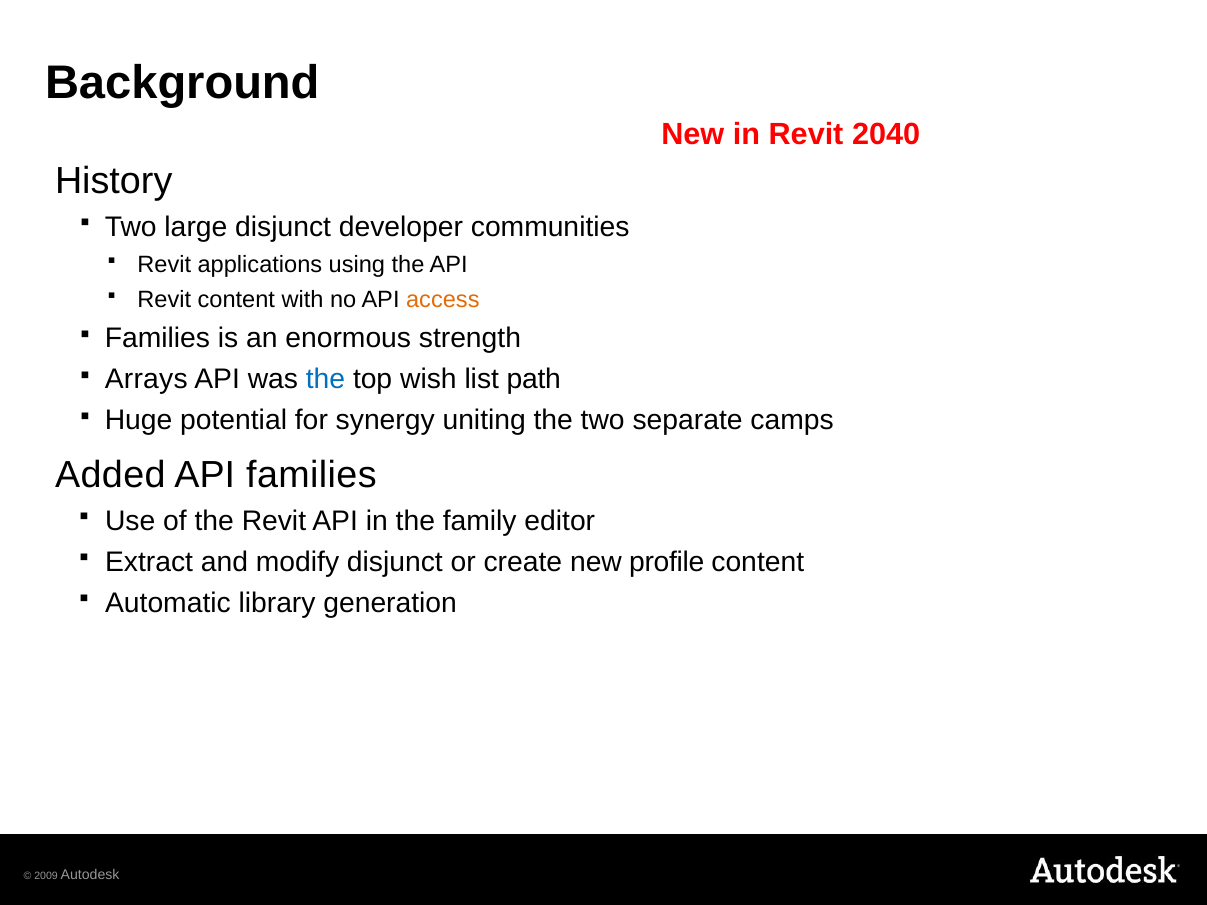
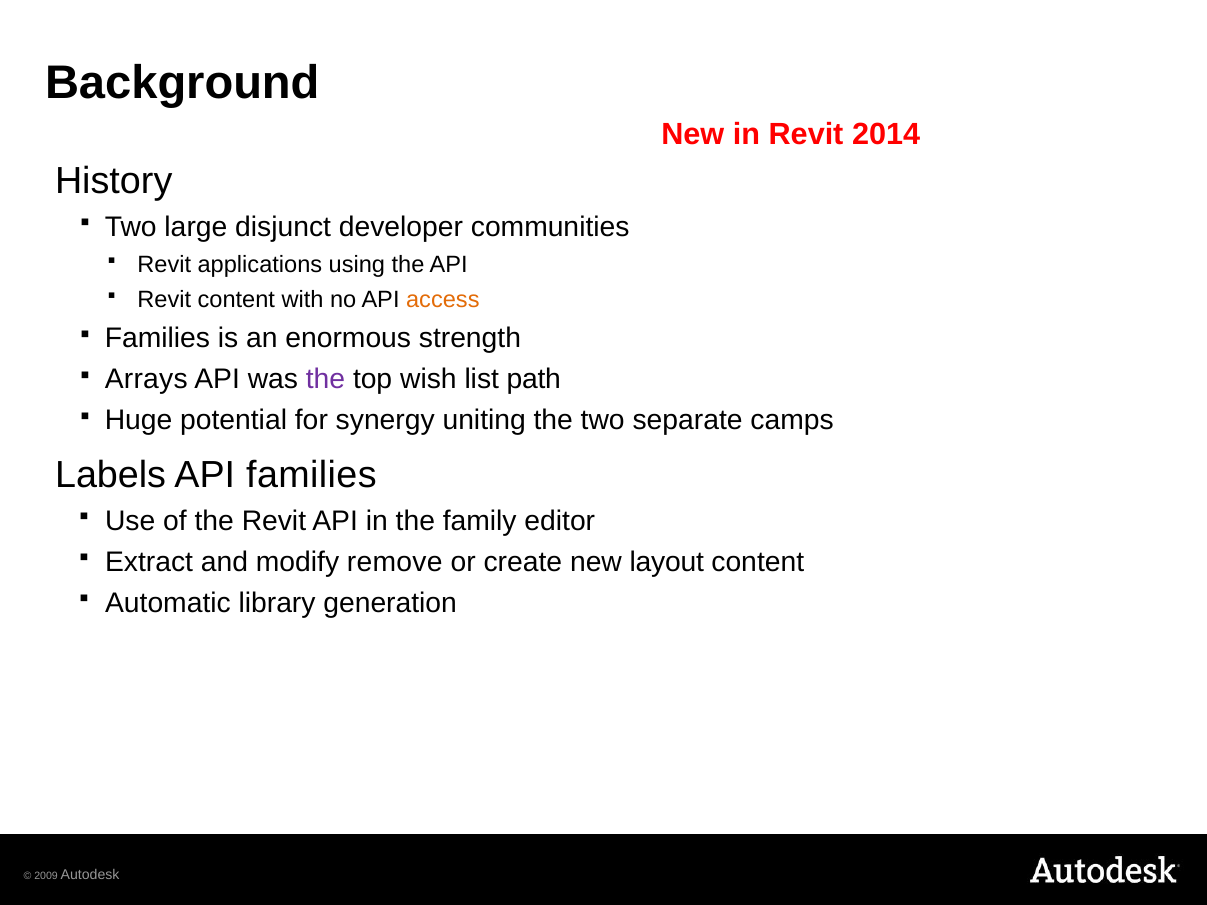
2040: 2040 -> 2014
the at (325, 380) colour: blue -> purple
Added: Added -> Labels
modify disjunct: disjunct -> remove
profile: profile -> layout
